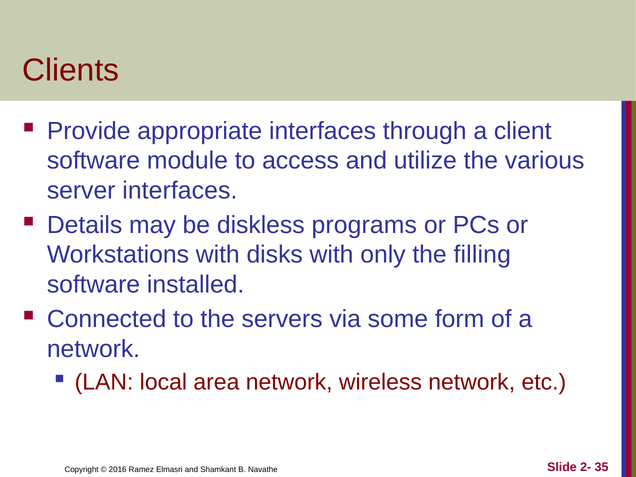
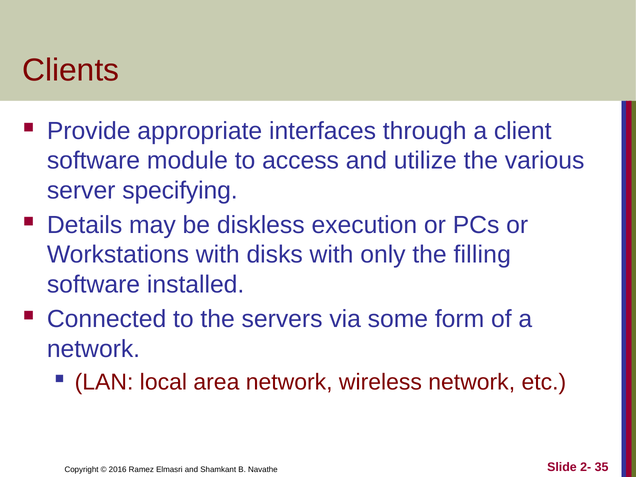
server interfaces: interfaces -> specifying
programs: programs -> execution
